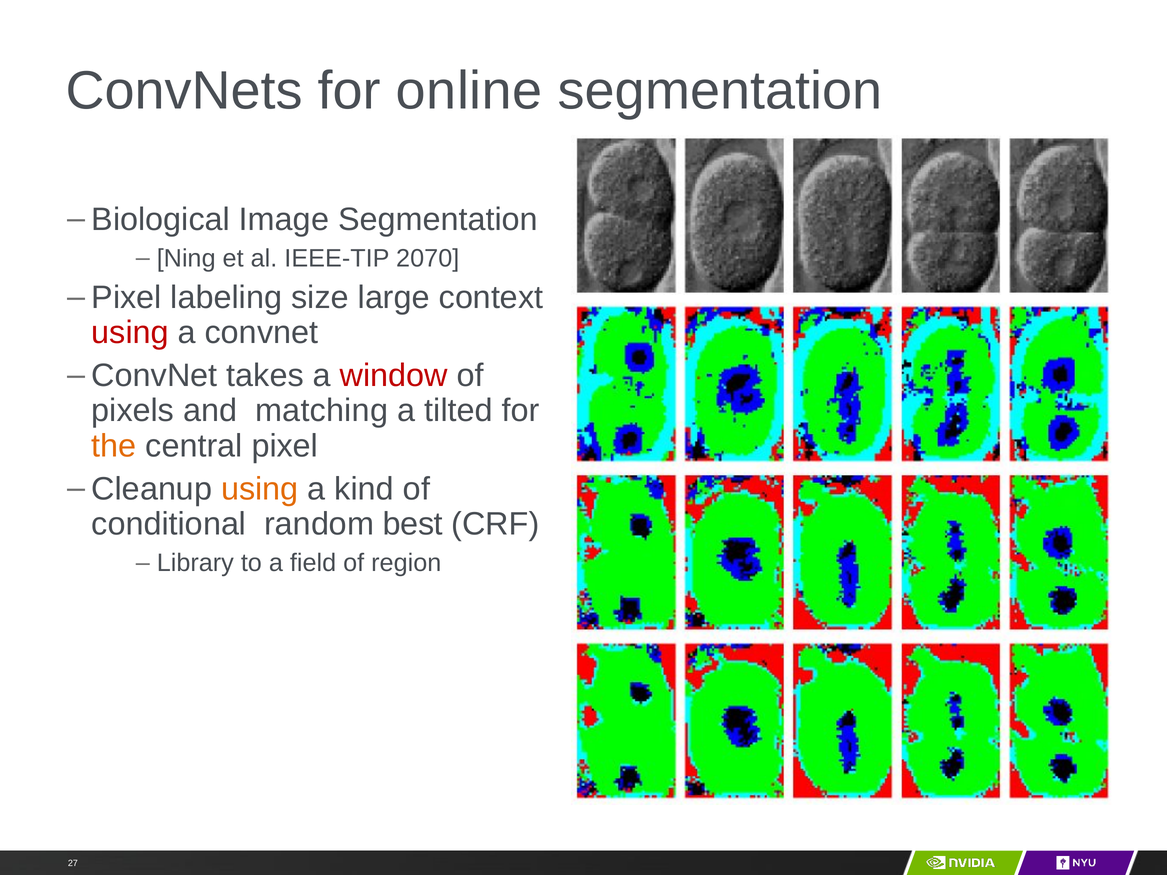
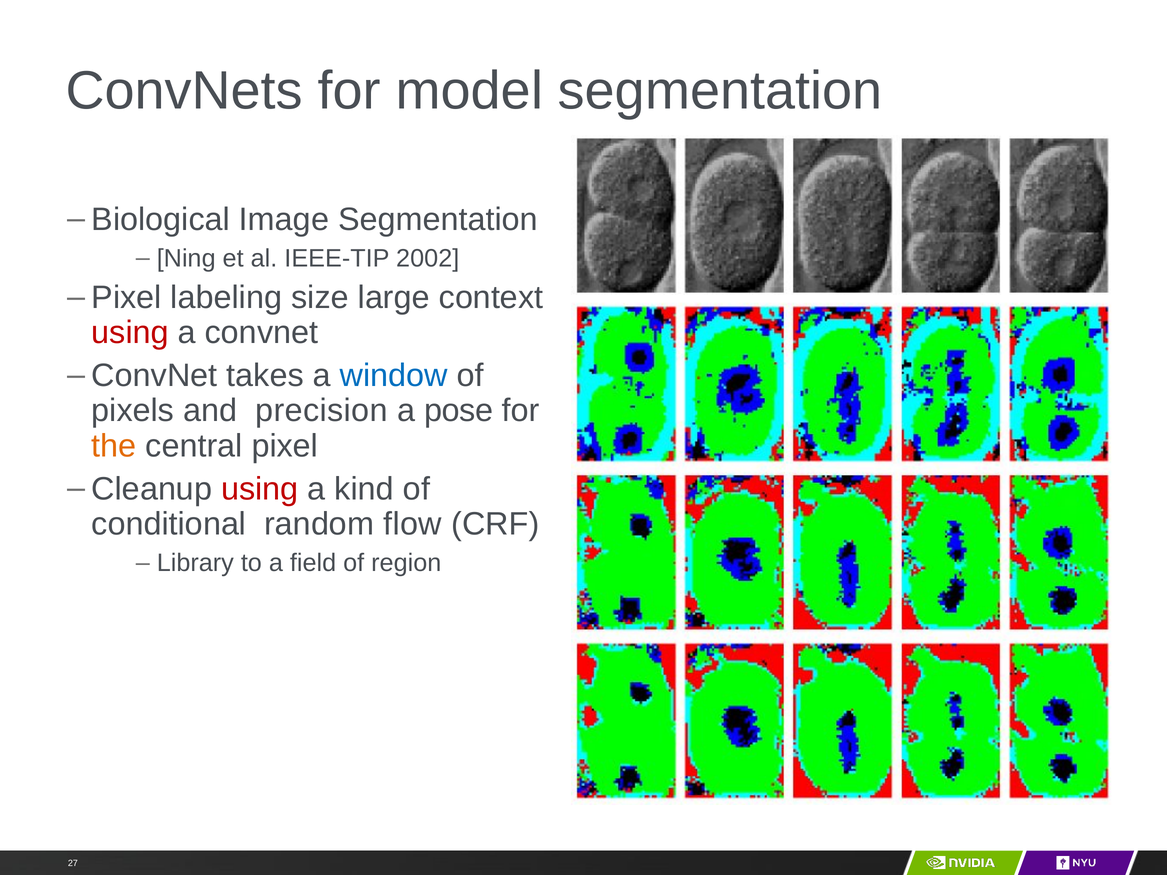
online: online -> model
2070: 2070 -> 2002
window colour: red -> blue
matching: matching -> precision
tilted: tilted -> pose
using at (260, 489) colour: orange -> red
best: best -> flow
